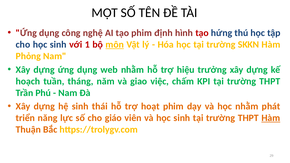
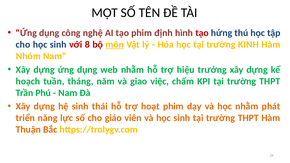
1: 1 -> 8
SKKN: SKKN -> KINH
Phỏng: Phỏng -> Nhóm
Hàm at (271, 118) underline: present -> none
